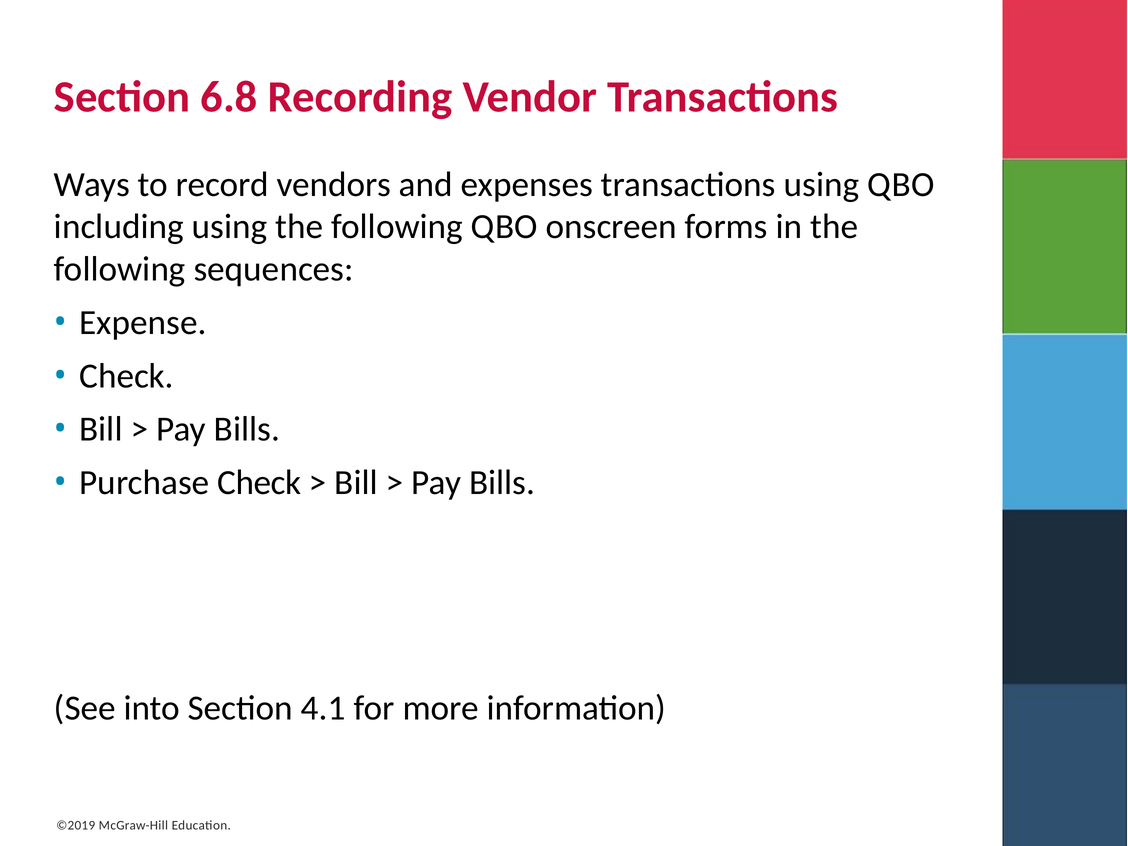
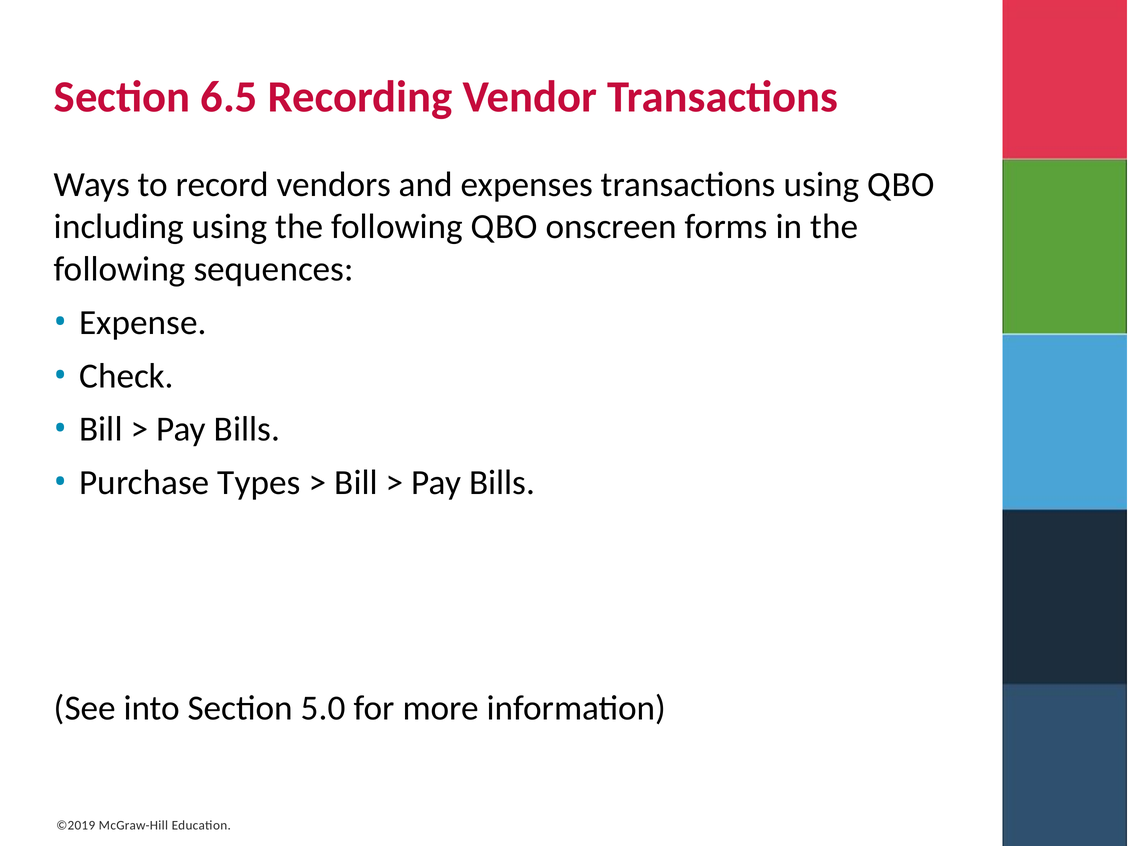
6.8: 6.8 -> 6.5
Purchase Check: Check -> Types
4.1: 4.1 -> 5.0
